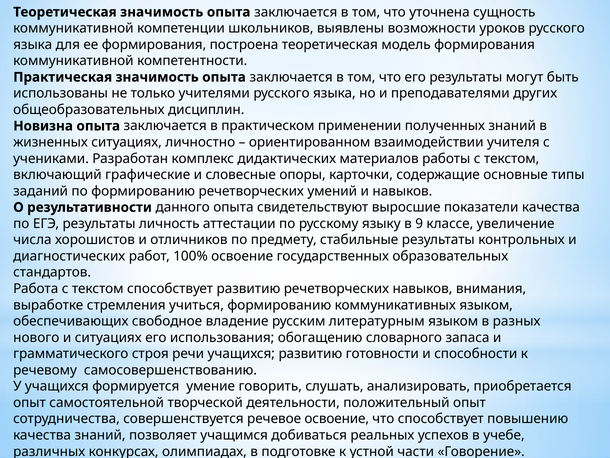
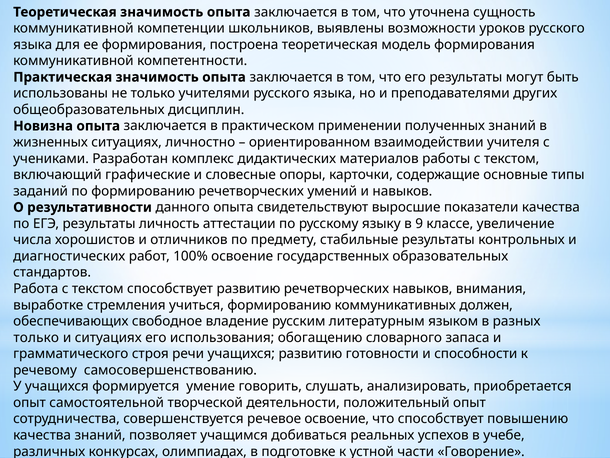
коммуникативных языком: языком -> должен
нового at (36, 337): нового -> только
